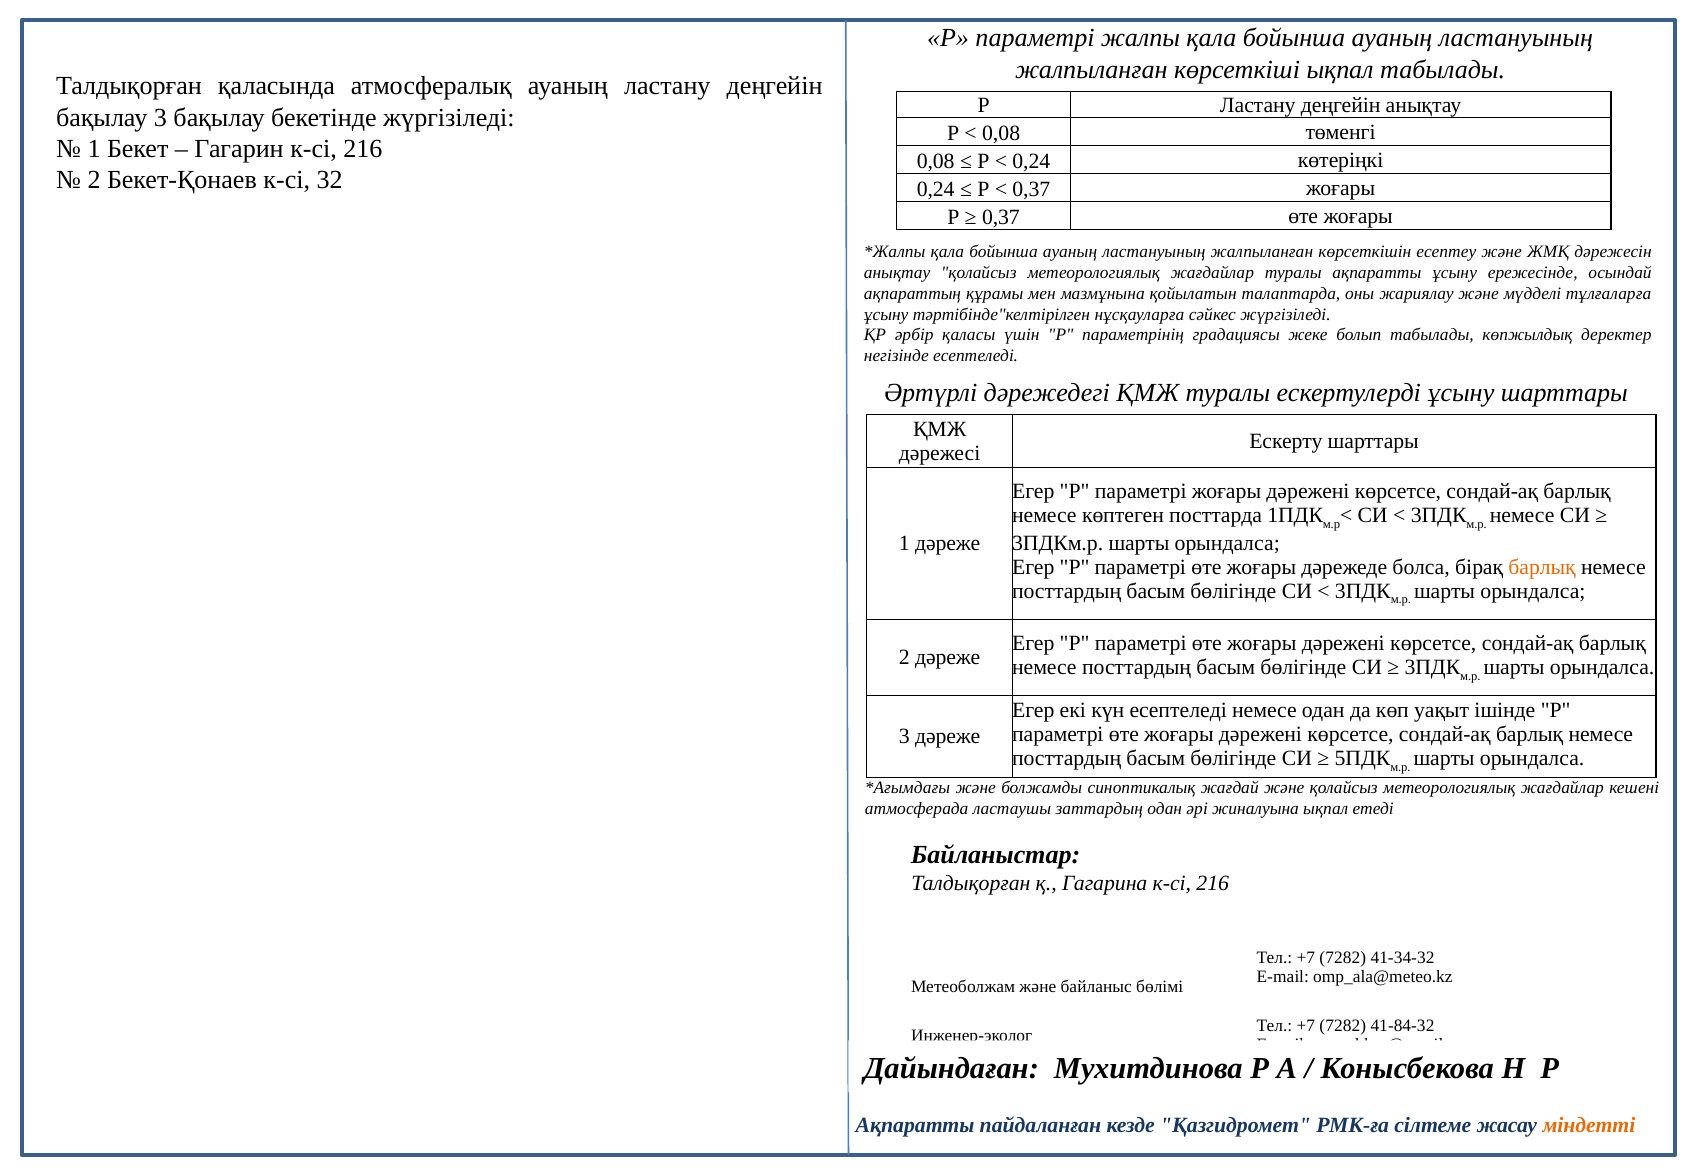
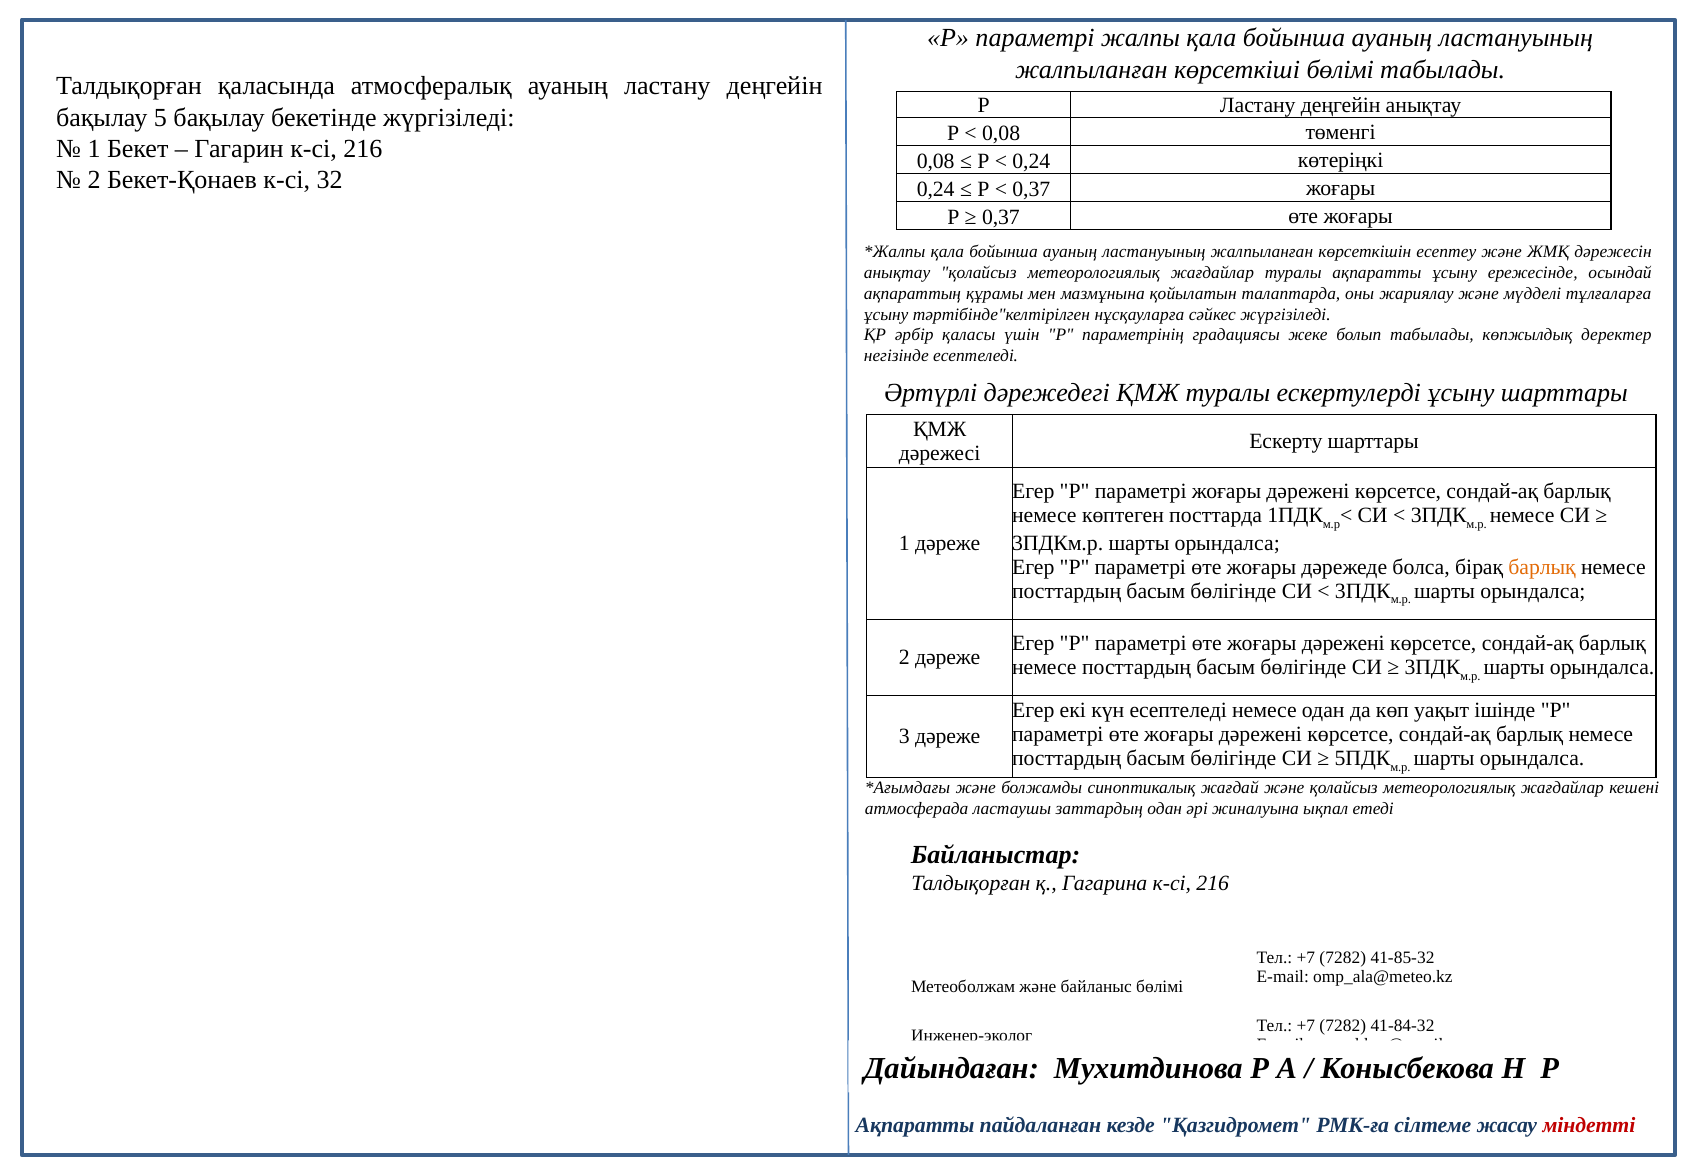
көрсеткіші ықпал: ықпал -> бөлімі
бақылау 3: 3 -> 5
41-34-32: 41-34-32 -> 41-85-32
міндетті colour: orange -> red
